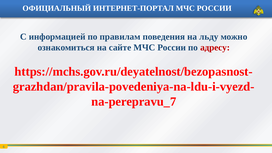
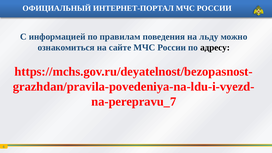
адресу colour: red -> black
